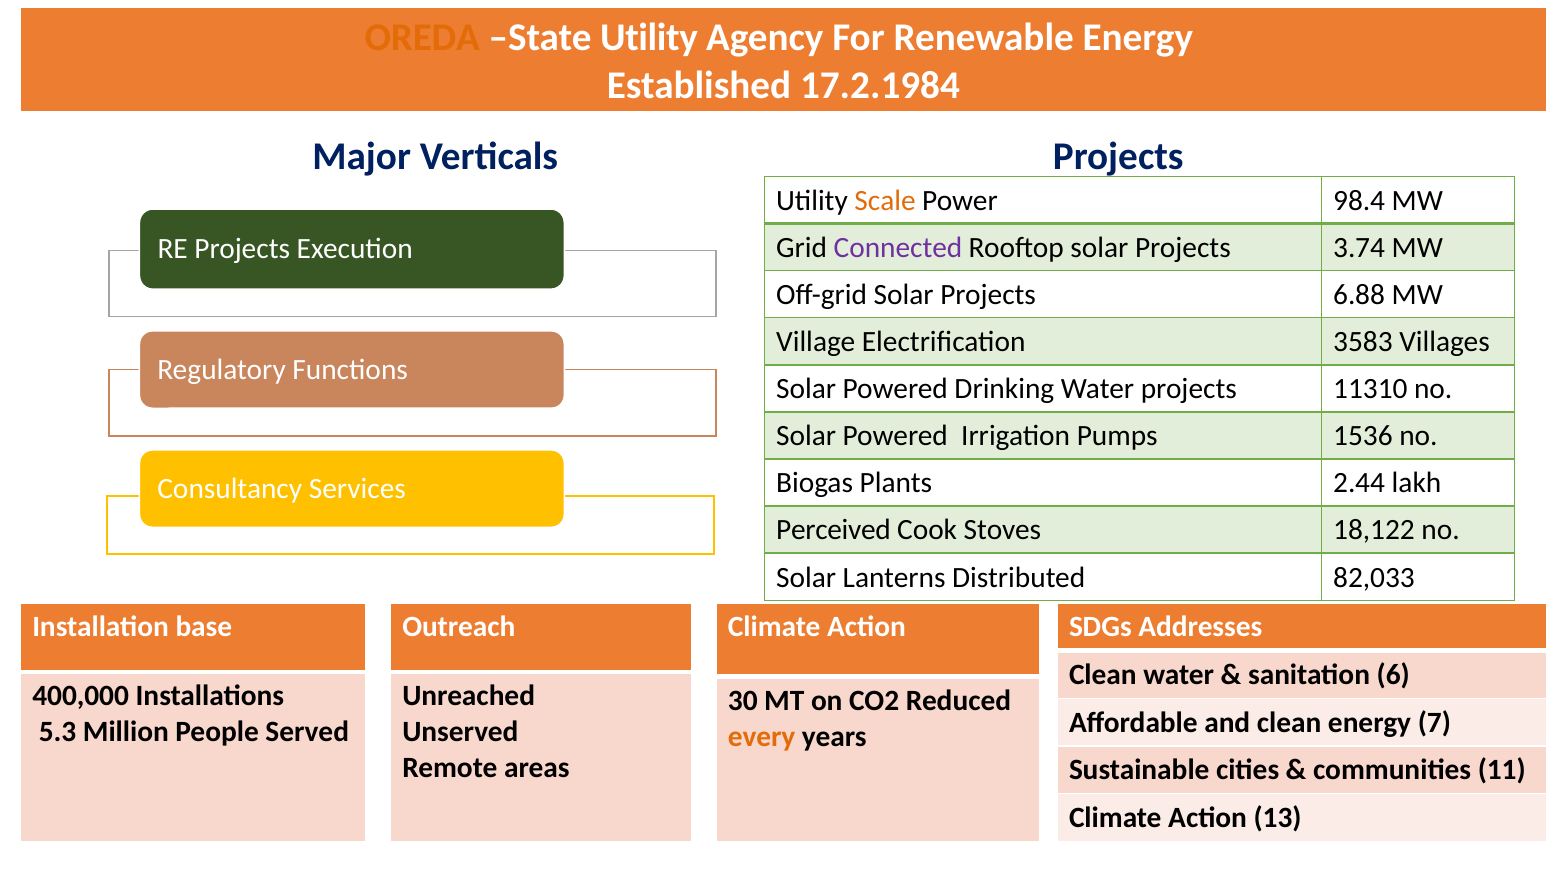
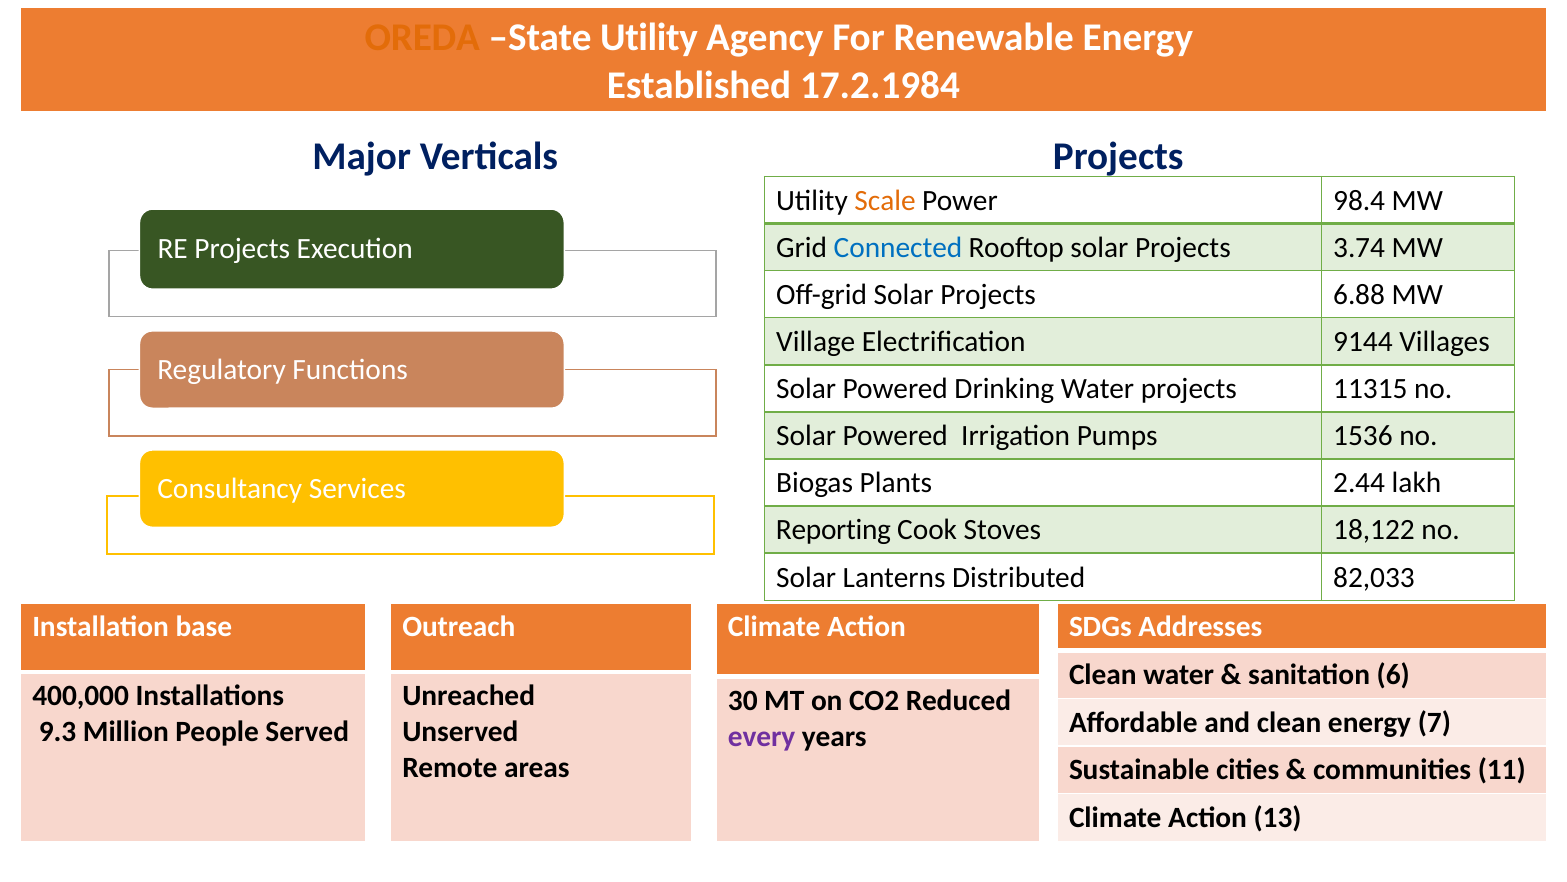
Connected colour: purple -> blue
3583: 3583 -> 9144
11310: 11310 -> 11315
Perceived: Perceived -> Reporting
5.3: 5.3 -> 9.3
every colour: orange -> purple
